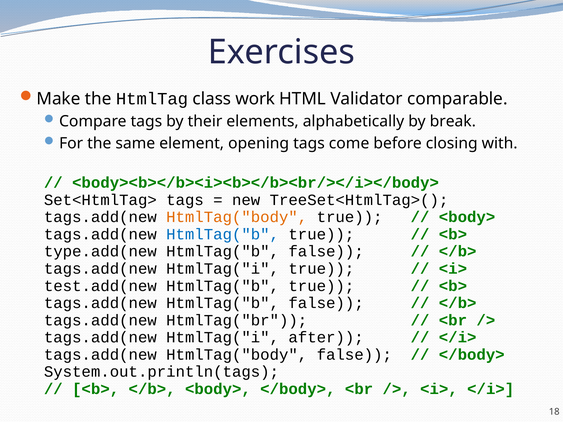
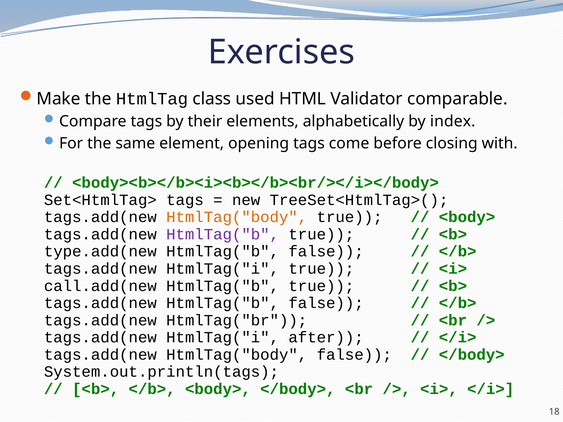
work: work -> used
break: break -> index
HtmlTag("b at (223, 234) colour: blue -> purple
test.add(new: test.add(new -> call.add(new
